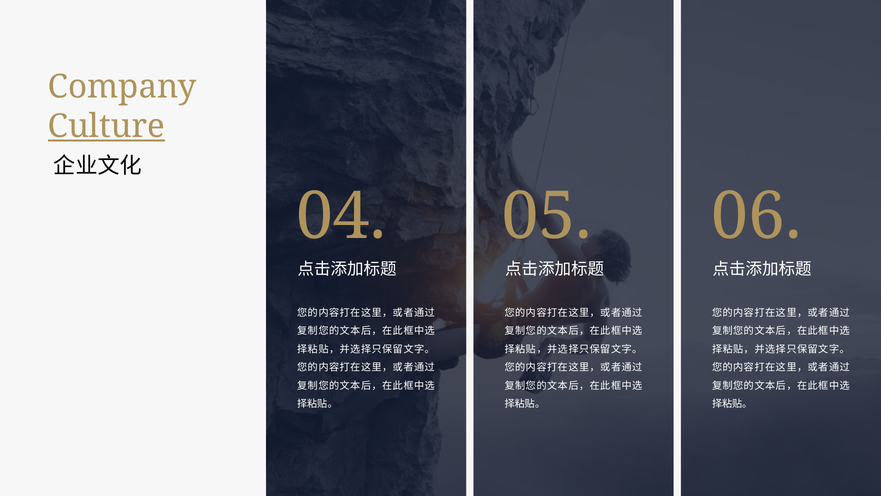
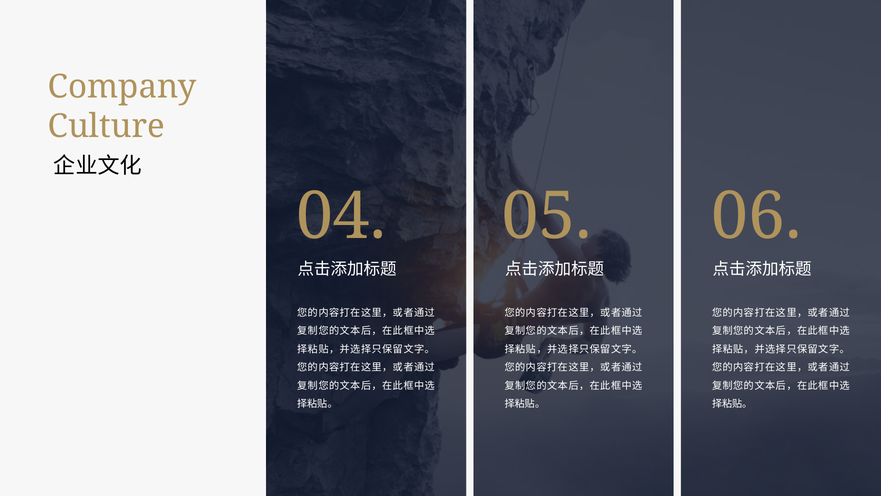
Culture underline: present -> none
